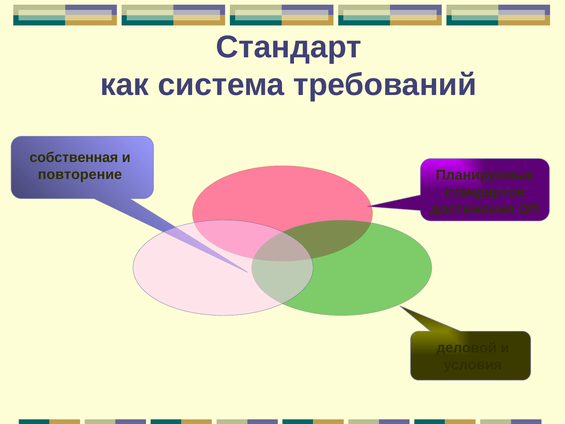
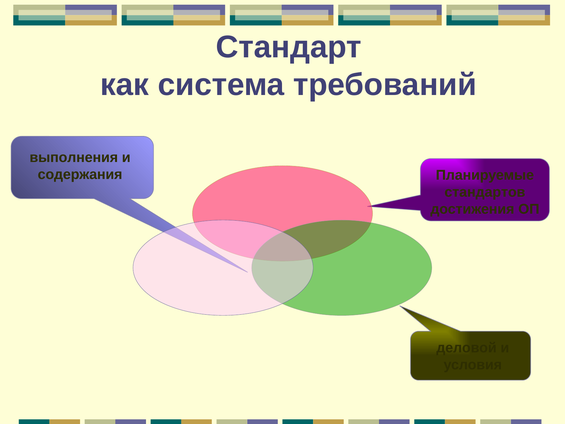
собственная: собственная -> выполнения
повторение: повторение -> содержания
